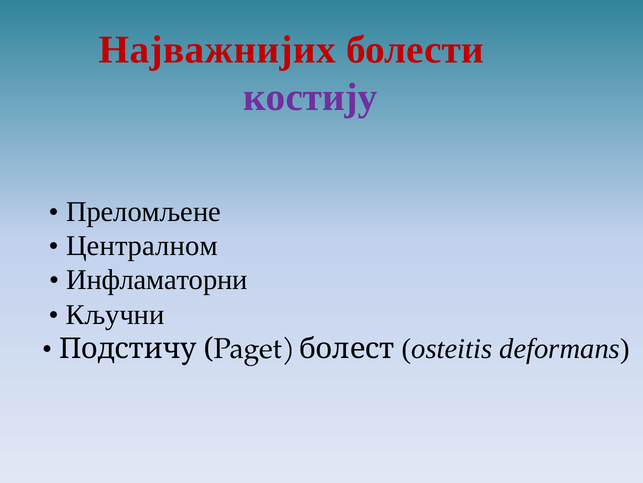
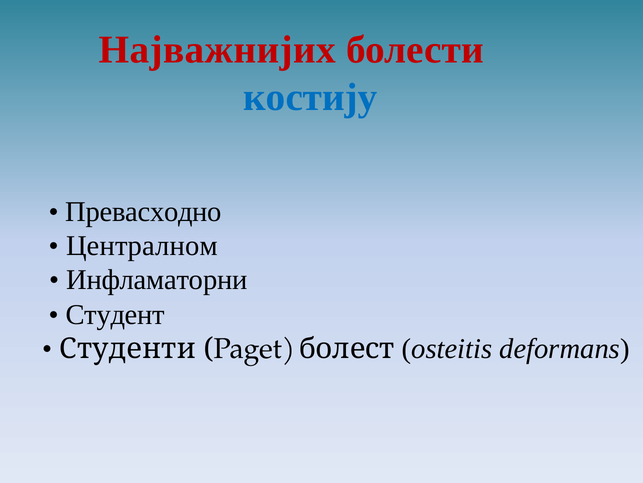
костију colour: purple -> blue
Преломљене: Преломљене -> Превасходно
Кључни: Кључни -> Студент
Подстичу: Подстичу -> Студенти
